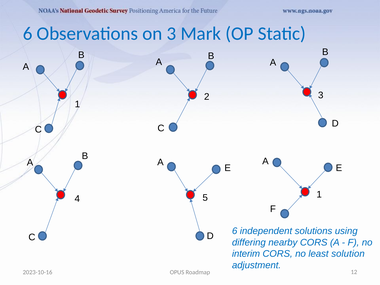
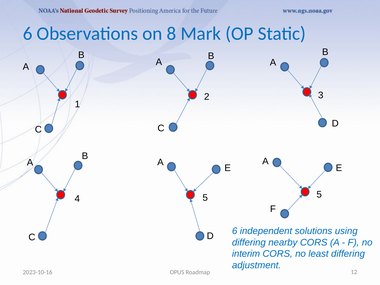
on 3: 3 -> 8
5 1: 1 -> 5
least solution: solution -> differing
